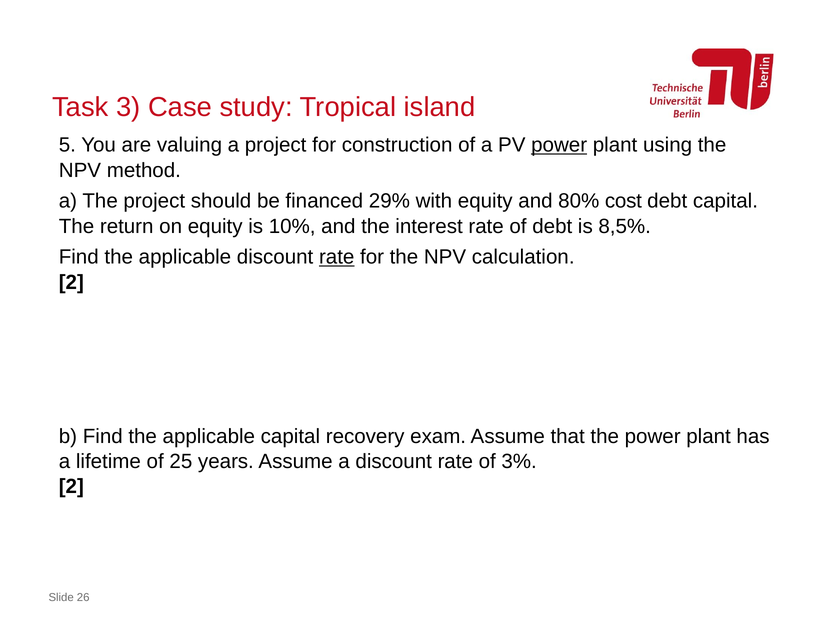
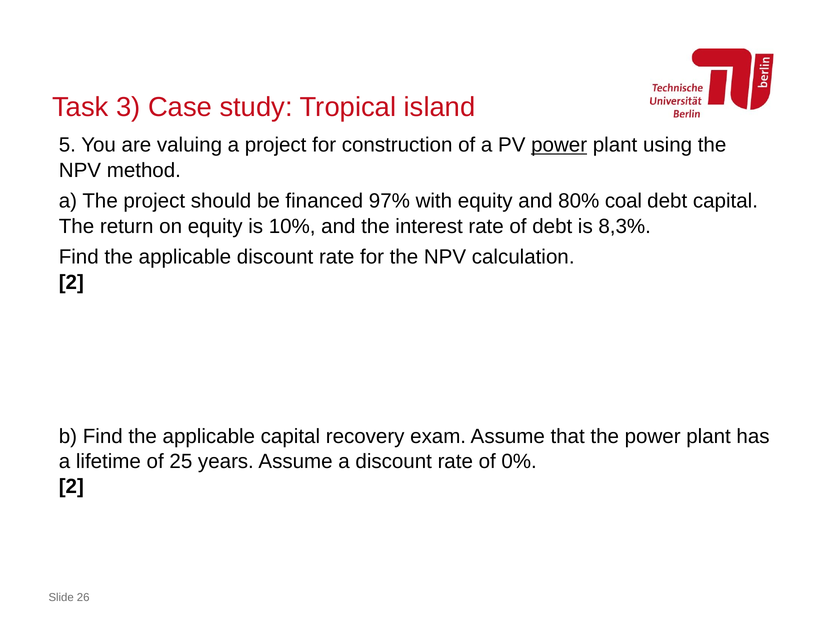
29%: 29% -> 97%
cost: cost -> coal
8,5%: 8,5% -> 8,3%
rate at (337, 257) underline: present -> none
3%: 3% -> 0%
